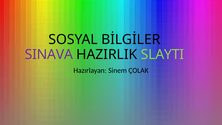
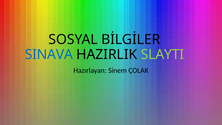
SINAVA colour: purple -> blue
